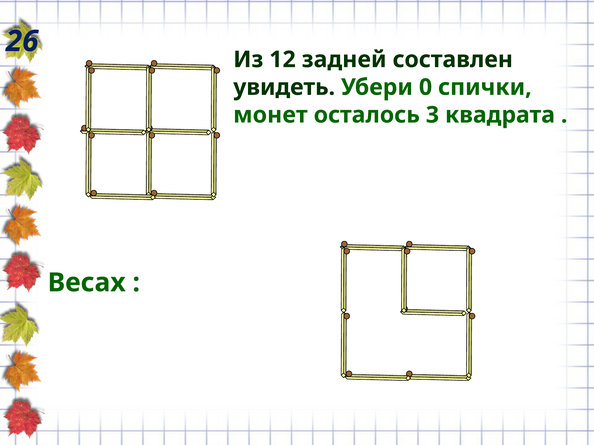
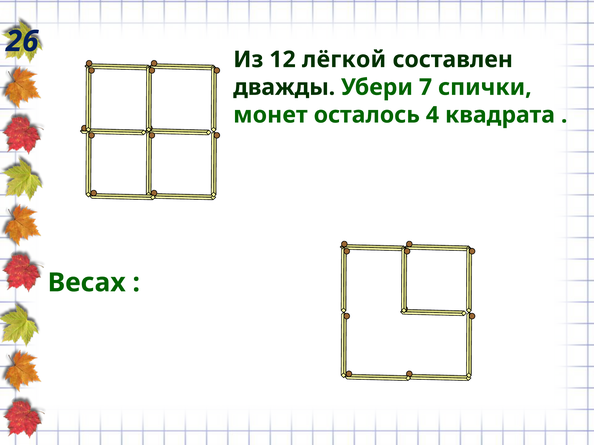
задней: задней -> лёгкой
увидеть: увидеть -> дважды
0: 0 -> 7
3: 3 -> 4
